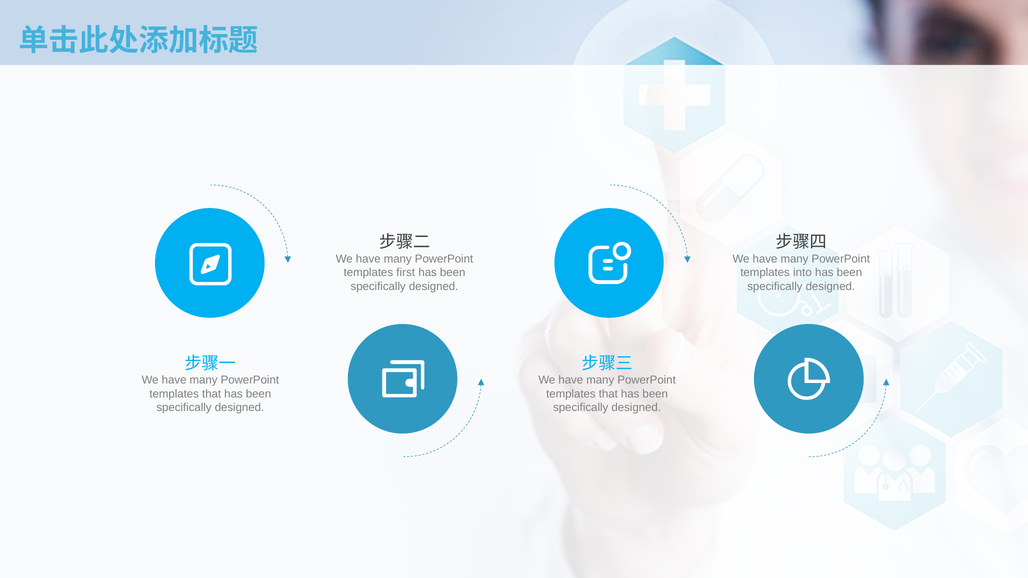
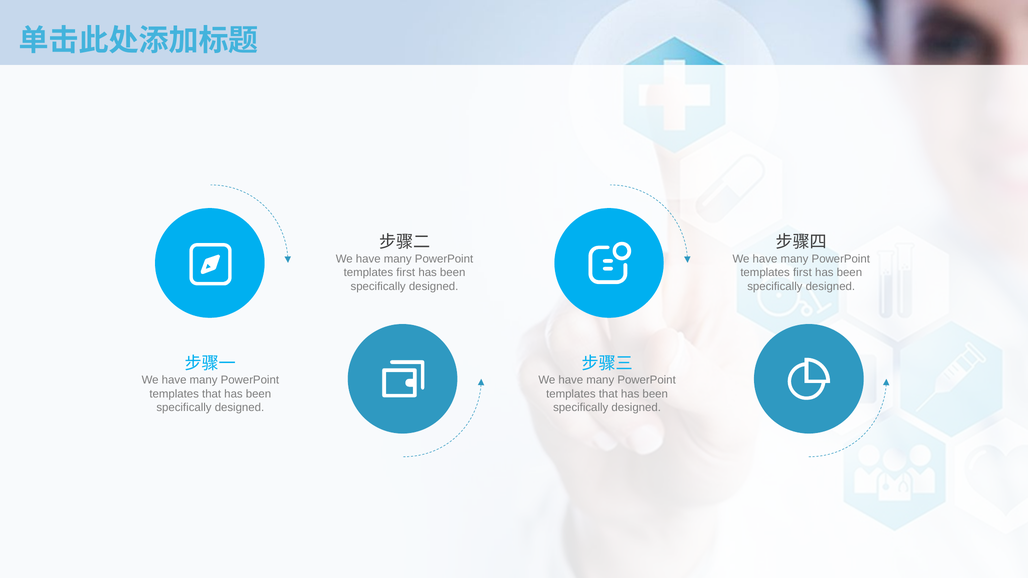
into at (802, 273): into -> first
